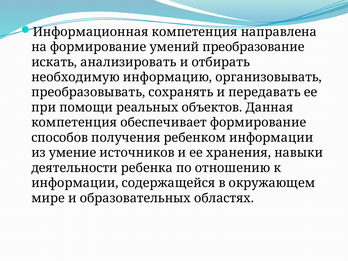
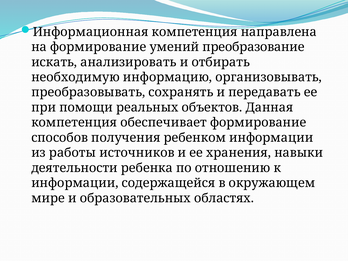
умение: умение -> работы
